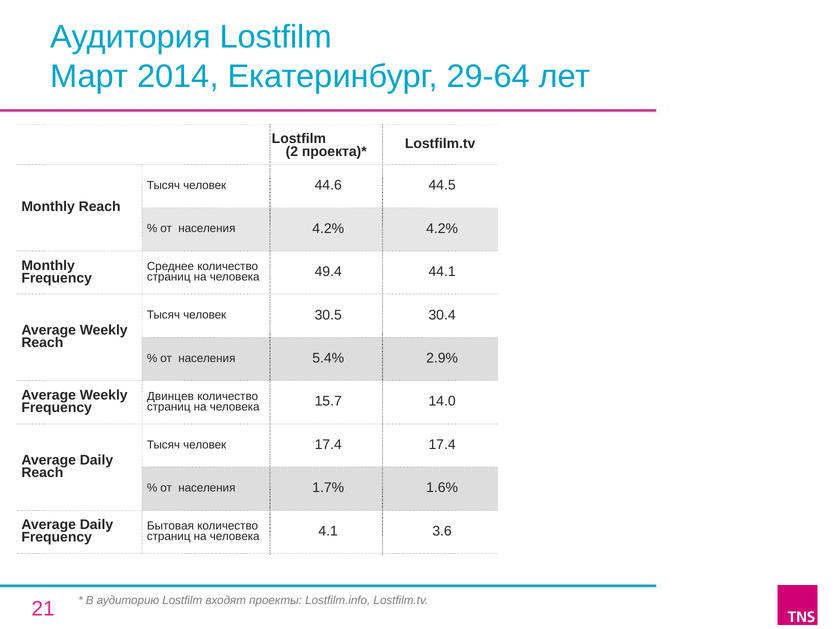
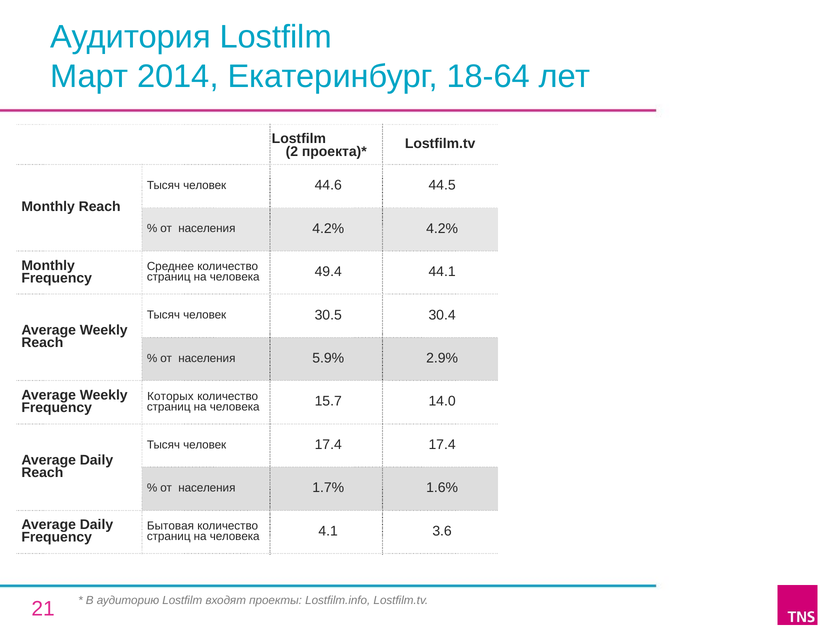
29-64: 29-64 -> 18-64
5.4%: 5.4% -> 5.9%
Двинцев: Двинцев -> Которых
